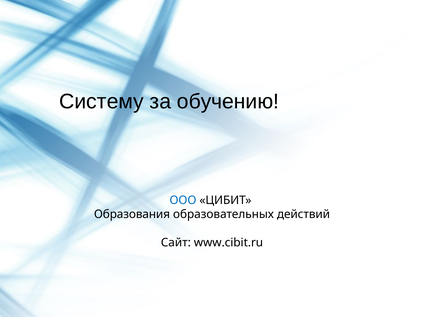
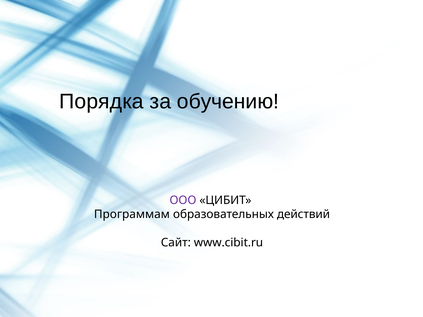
Систему: Систему -> Порядка
ООО colour: blue -> purple
Образования: Образования -> Программам
